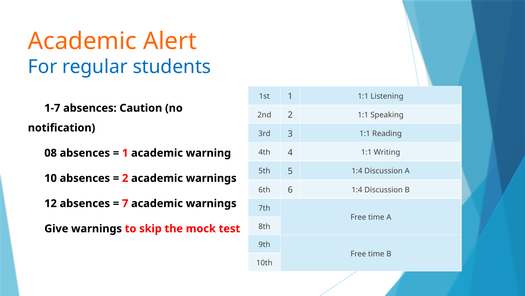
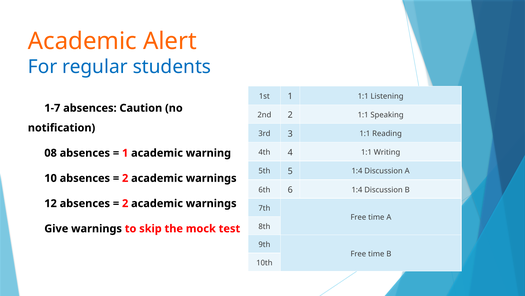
7 at (125, 203): 7 -> 2
